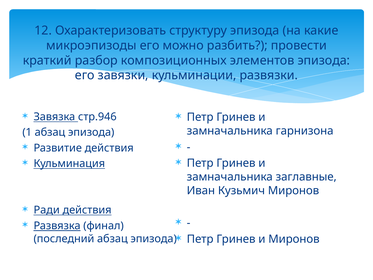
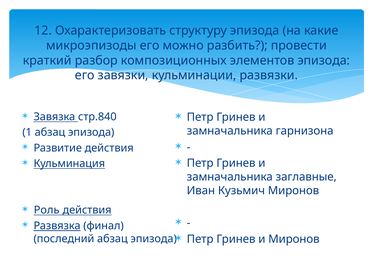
стр.946: стр.946 -> стр.840
Ради: Ради -> Роль
